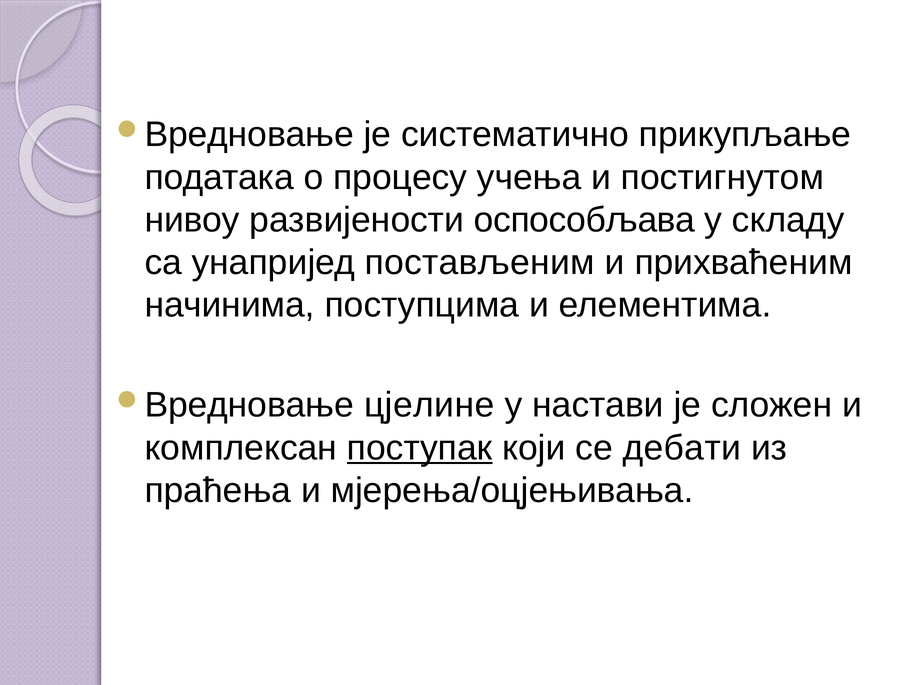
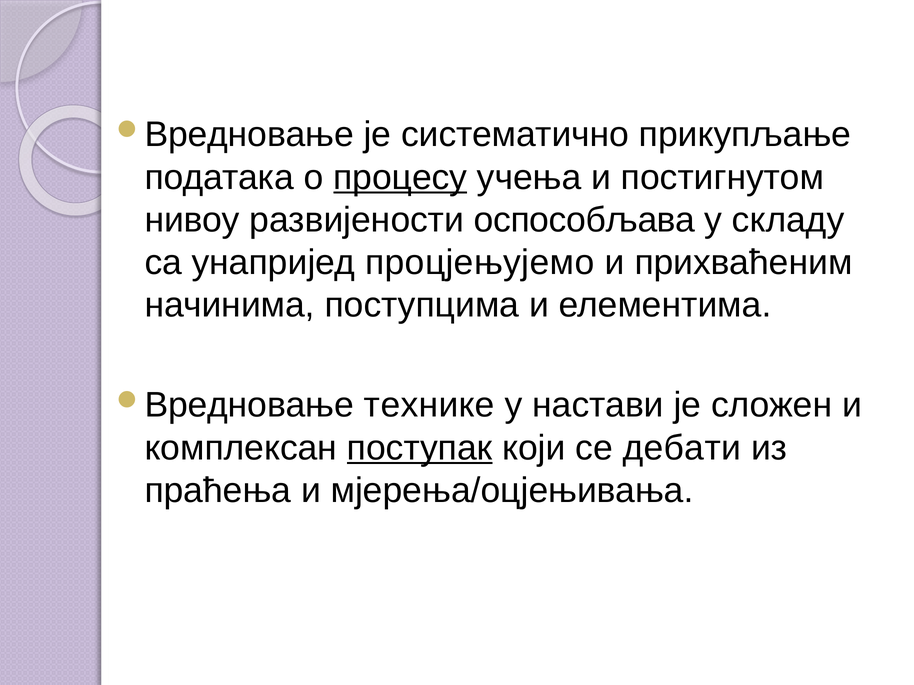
процесу underline: none -> present
постављеним: постављеним -> процјењујемо
цјелине: цјелине -> технике
